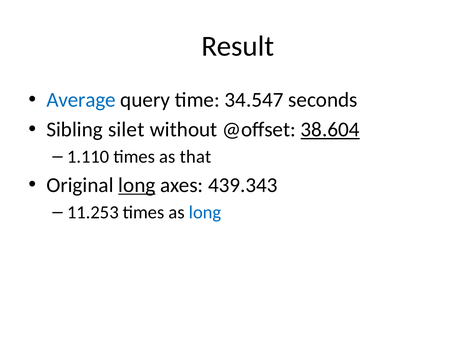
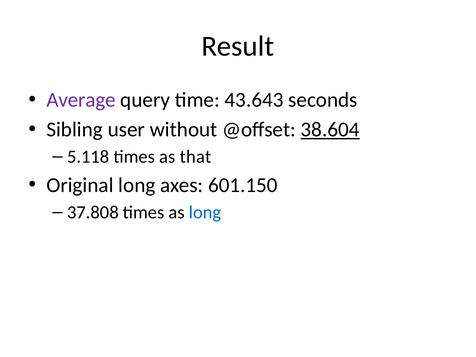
Average colour: blue -> purple
34.547: 34.547 -> 43.643
silet: silet -> user
1.110: 1.110 -> 5.118
long at (137, 185) underline: present -> none
439.343: 439.343 -> 601.150
11.253: 11.253 -> 37.808
